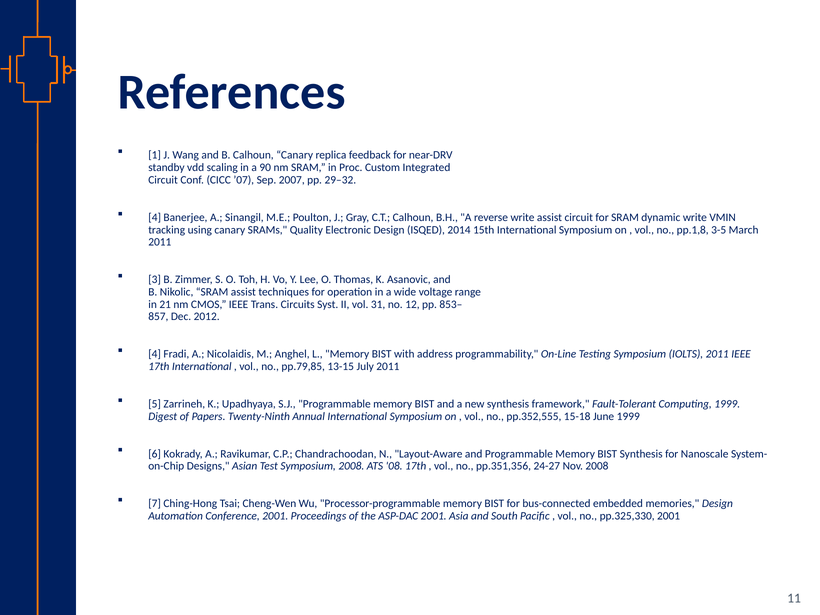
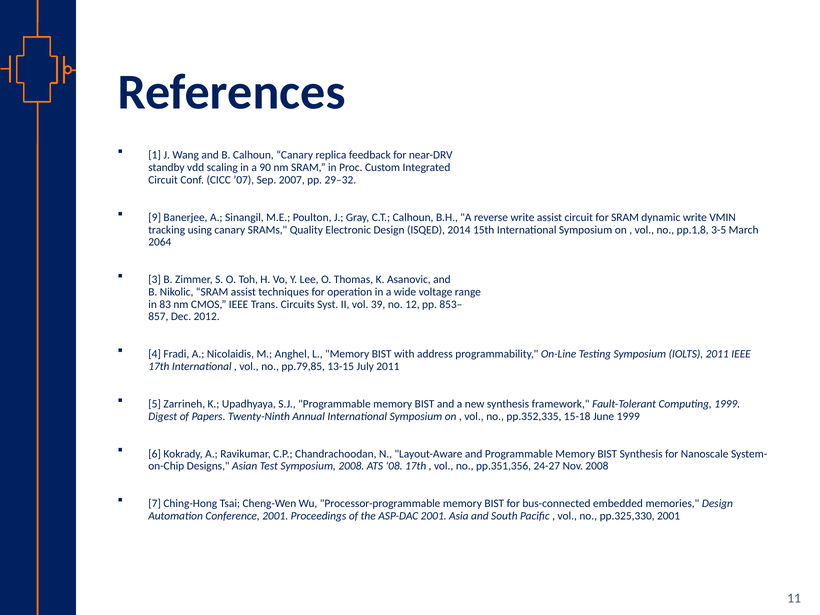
4 at (155, 217): 4 -> 9
2011 at (160, 242): 2011 -> 2064
21: 21 -> 83
31: 31 -> 39
pp.352,555: pp.352,555 -> pp.352,335
